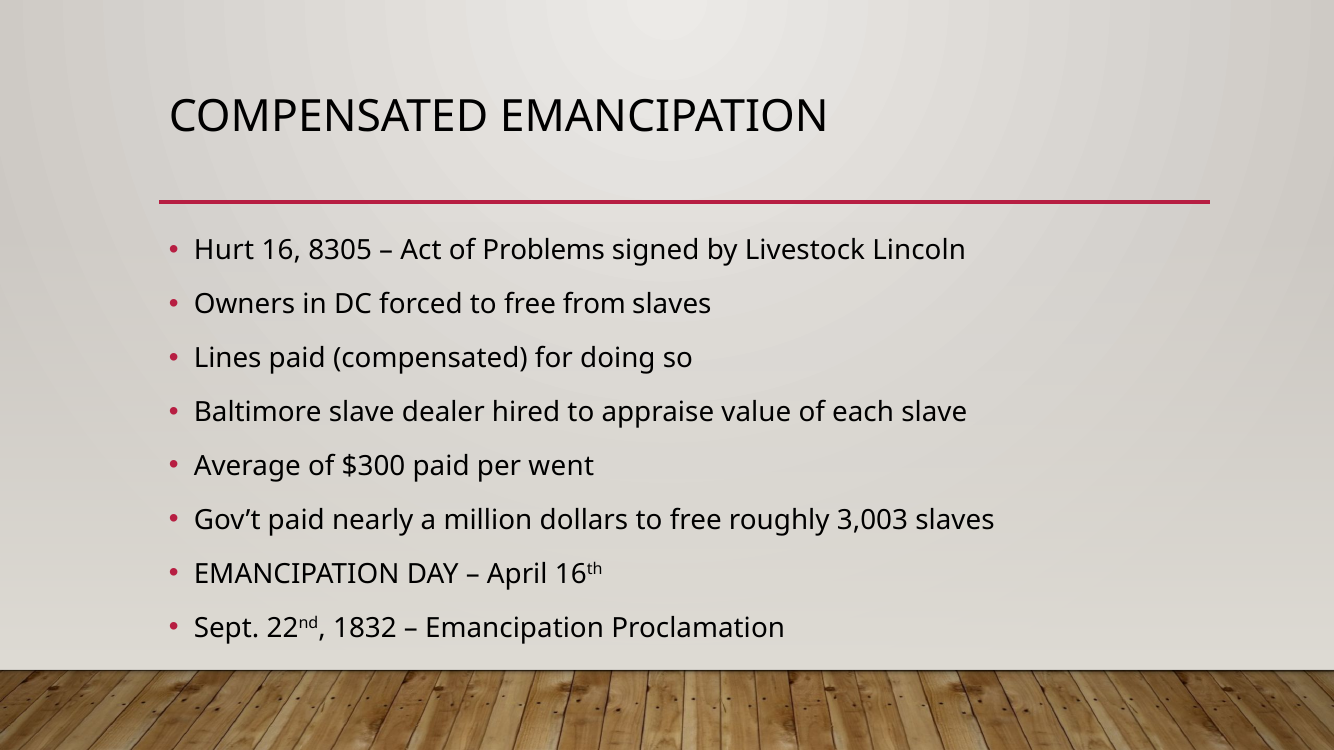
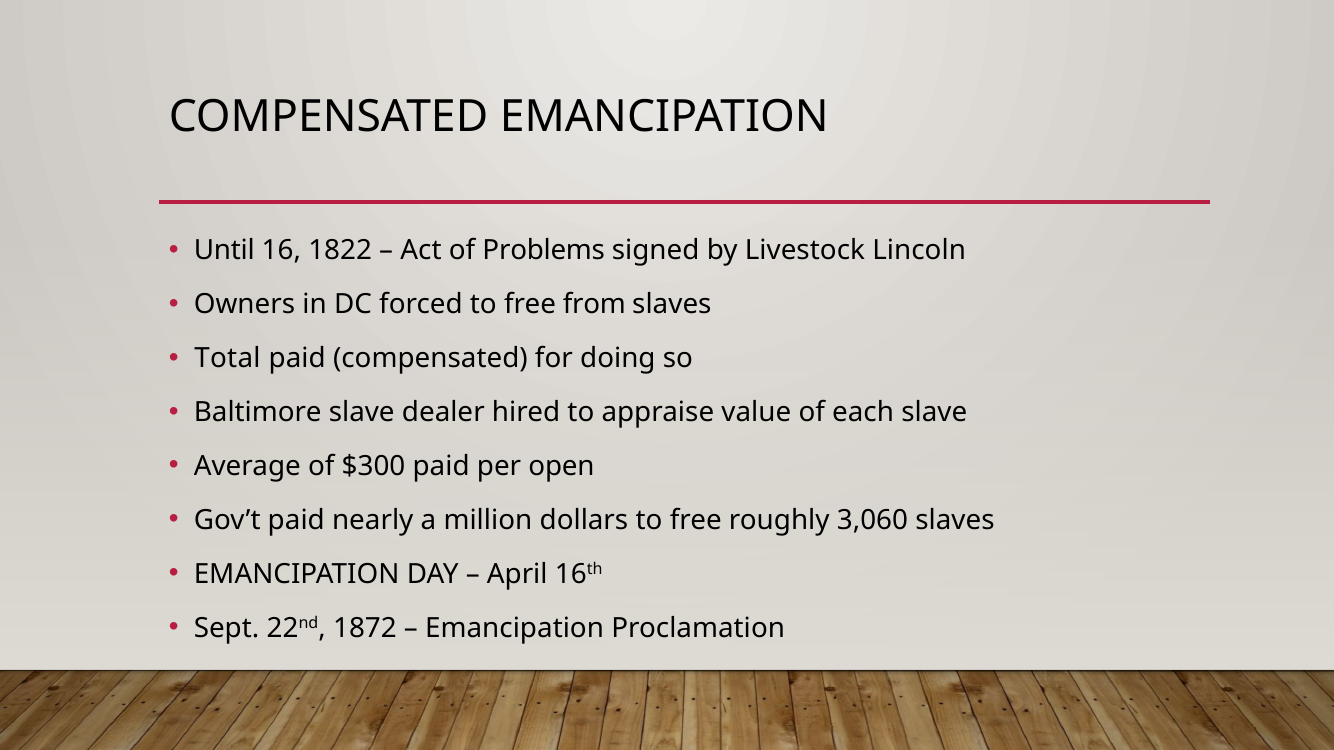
Hurt: Hurt -> Until
8305: 8305 -> 1822
Lines: Lines -> Total
went: went -> open
3,003: 3,003 -> 3,060
1832: 1832 -> 1872
